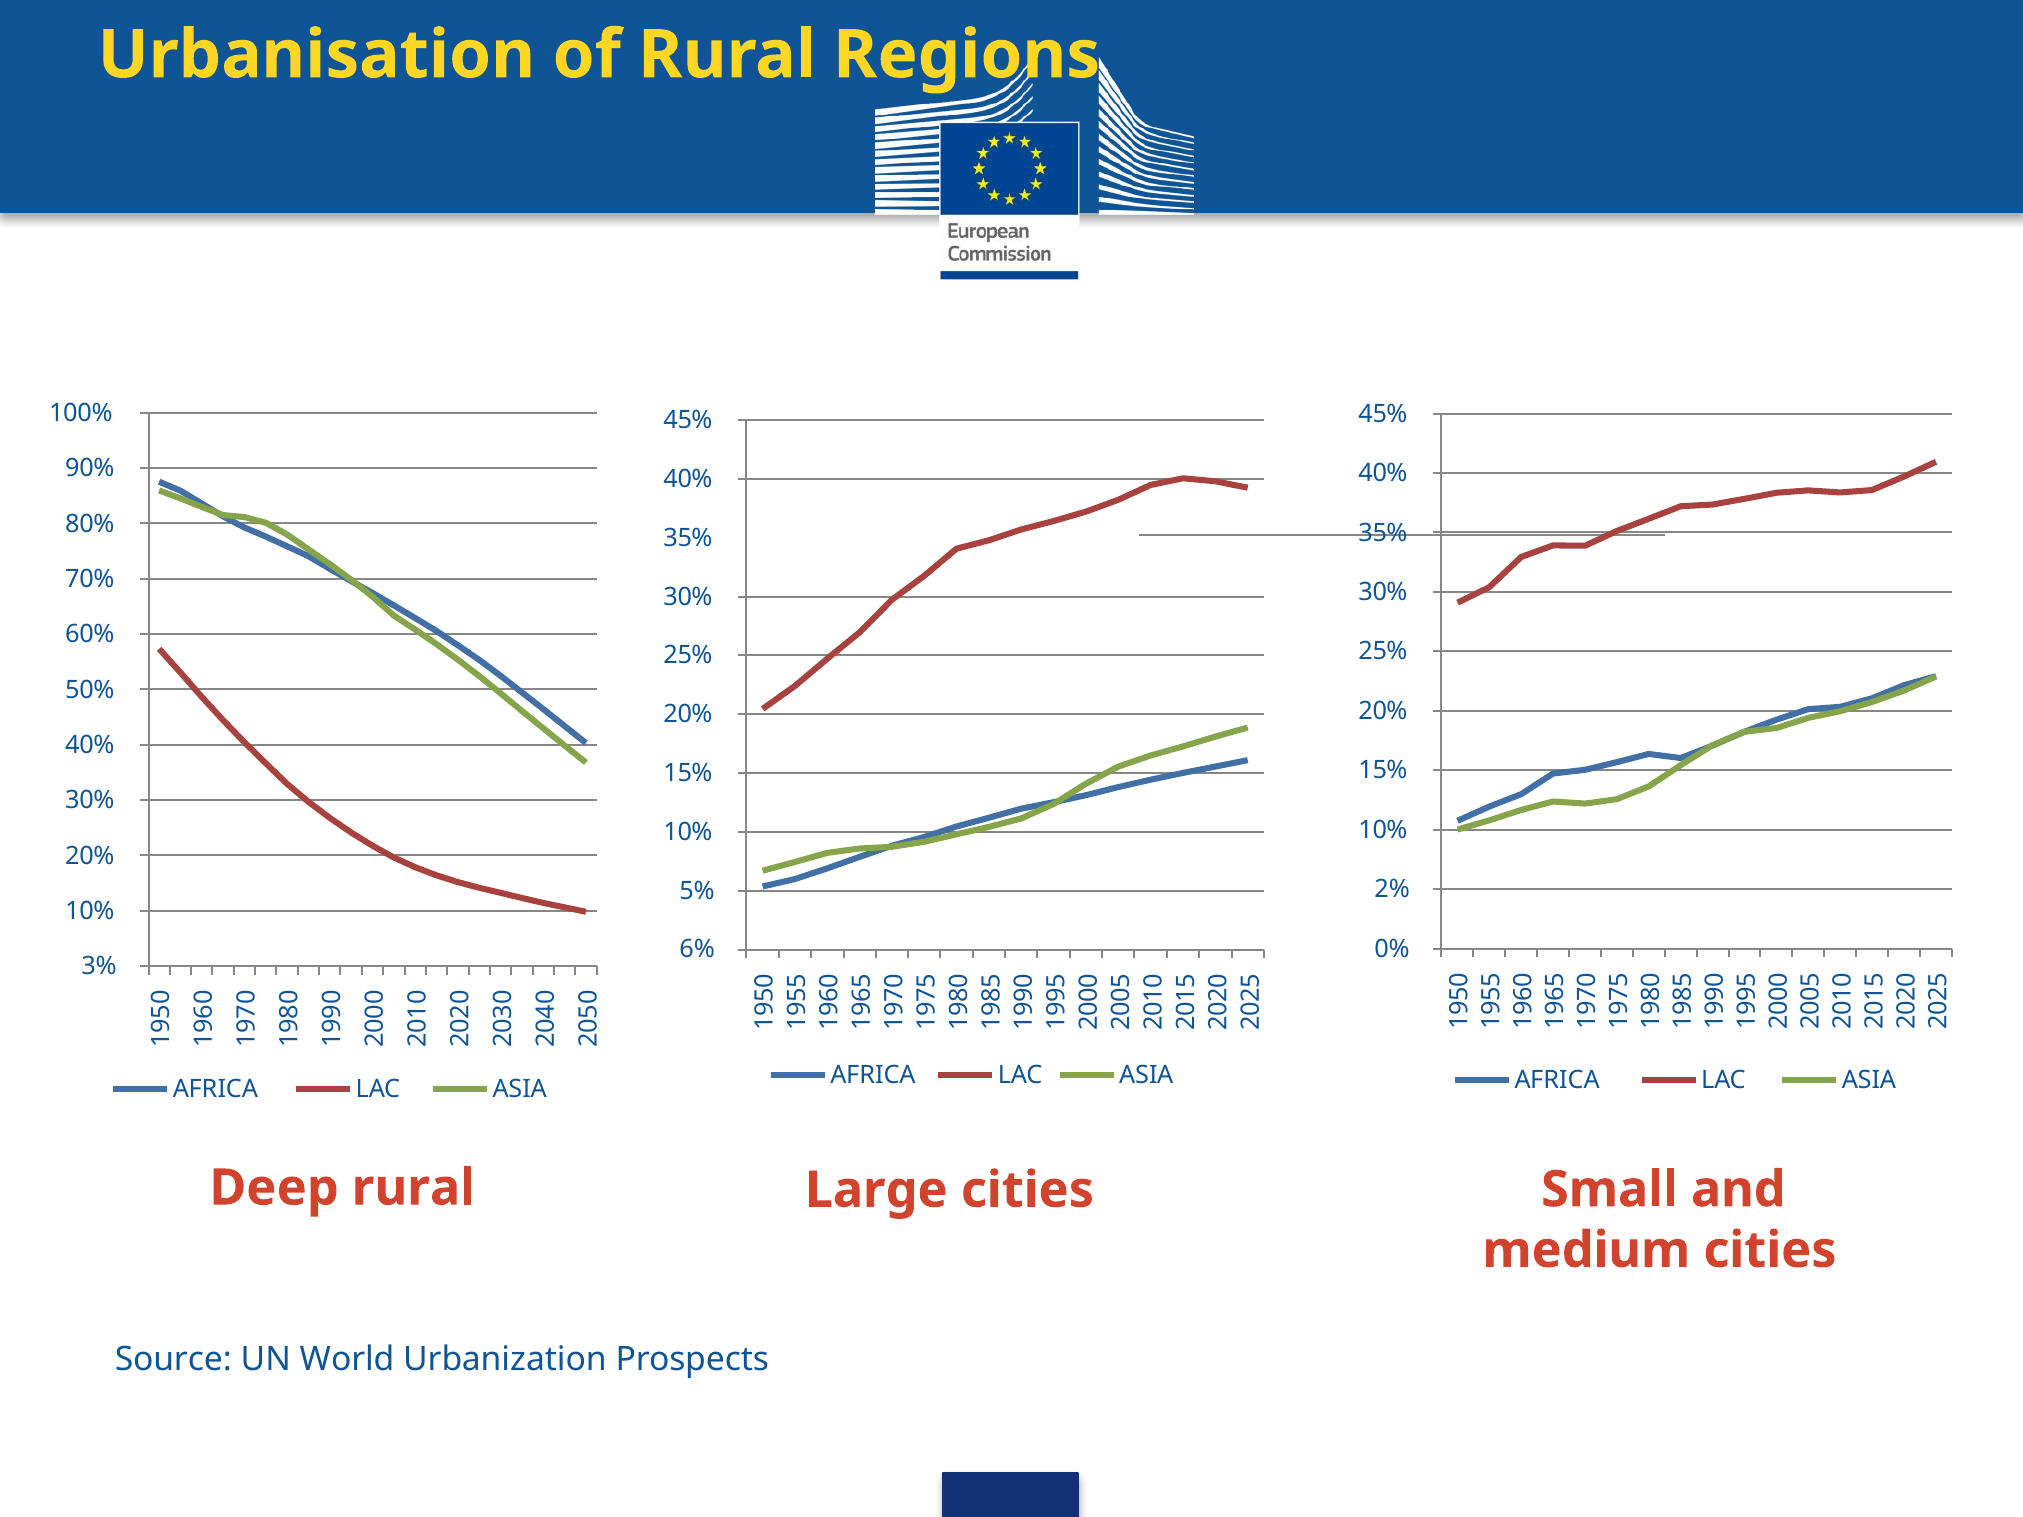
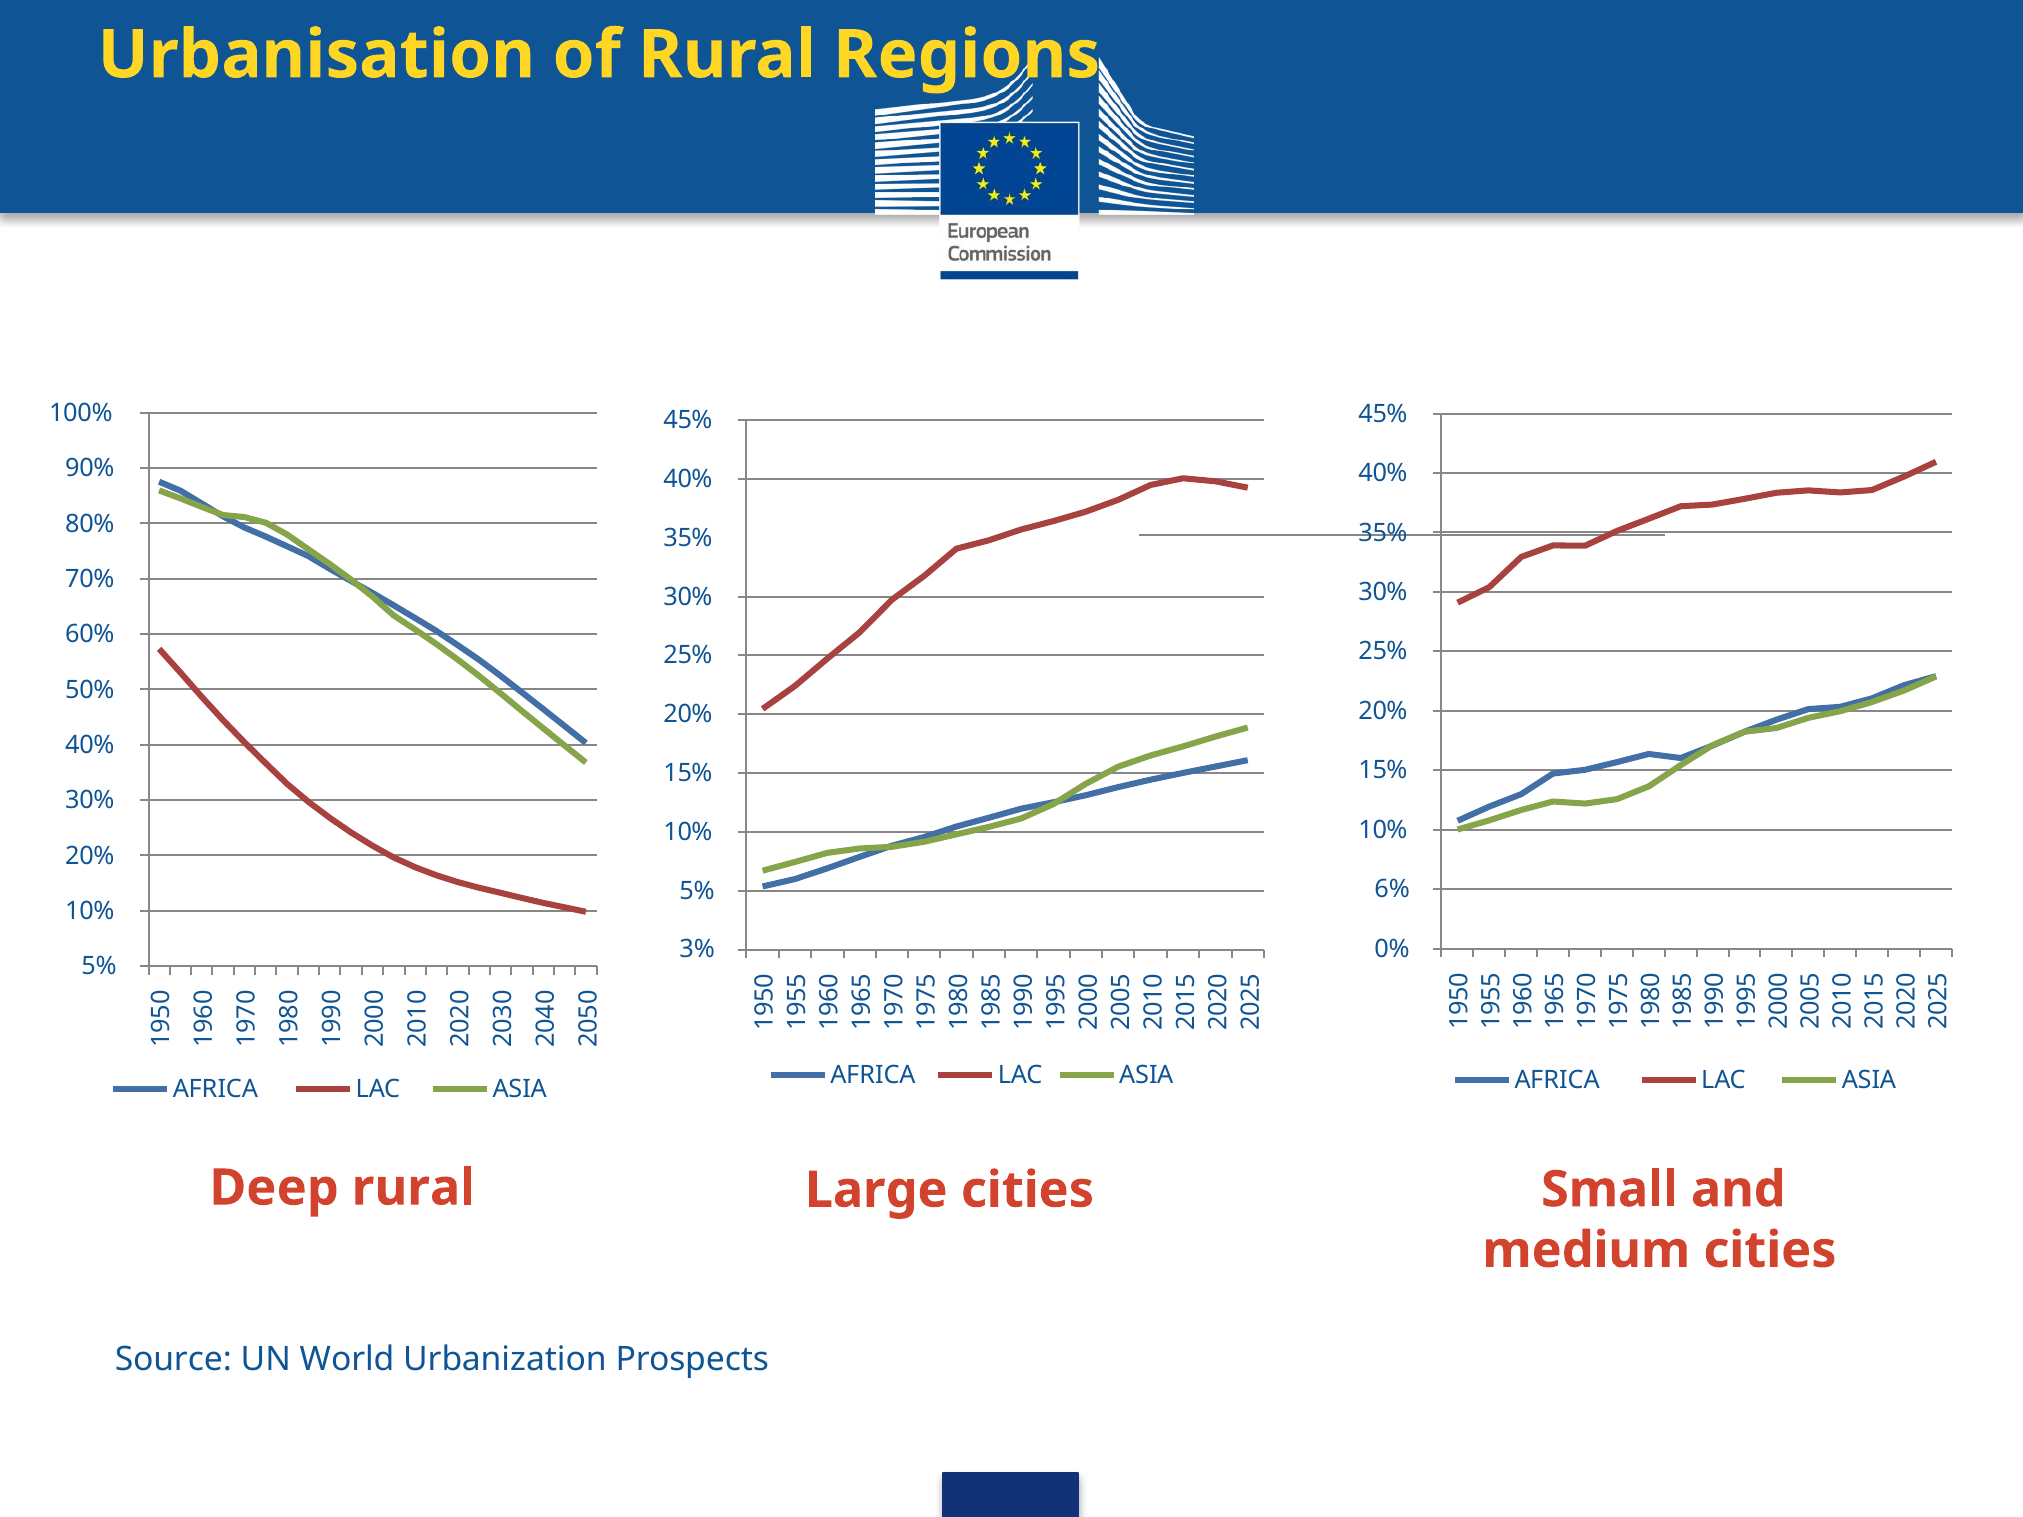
2%: 2% -> 6%
6%: 6% -> 3%
3% at (99, 967): 3% -> 5%
